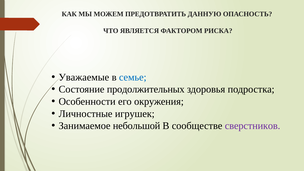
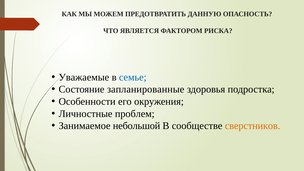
продолжительных: продолжительных -> запланированные
игрушек: игрушек -> проблем
сверстников colour: purple -> orange
